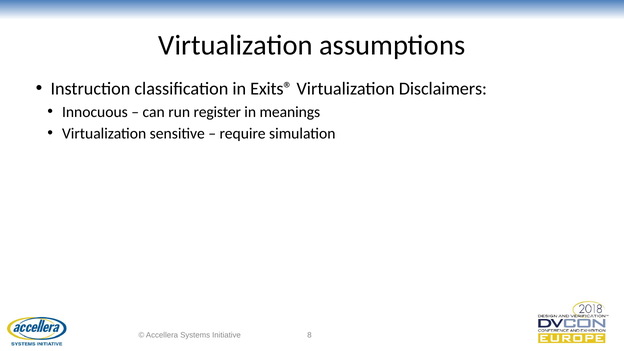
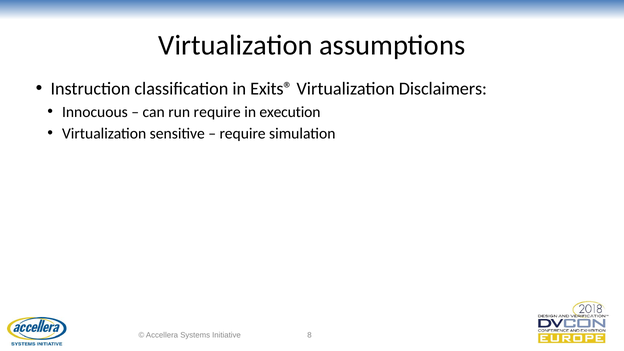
run register: register -> require
meanings: meanings -> execution
